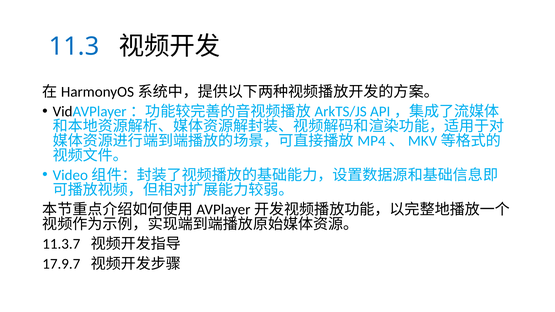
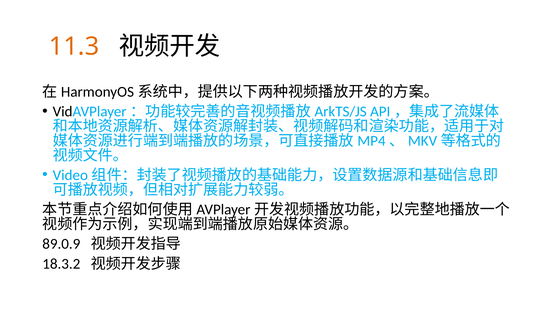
11.3 colour: blue -> orange
11.3.7: 11.3.7 -> 89.0.9
17.9.7: 17.9.7 -> 18.3.2
